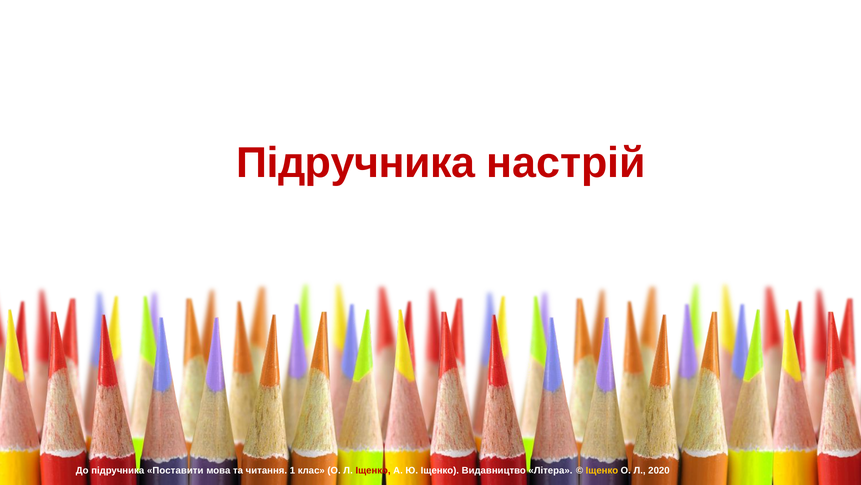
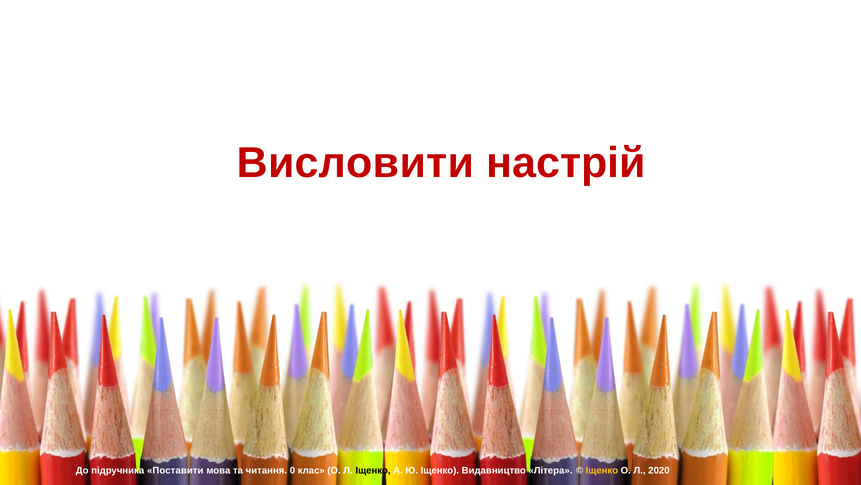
Підручника at (356, 163): Підручника -> Висловити
1: 1 -> 0
Іщенко at (373, 470) colour: red -> black
